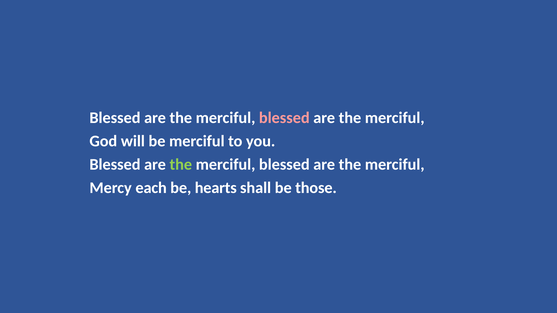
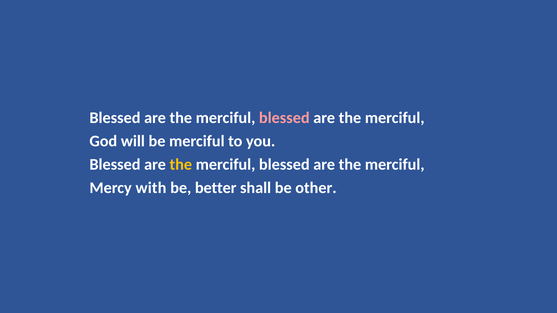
the at (181, 165) colour: light green -> yellow
each: each -> with
hearts: hearts -> better
those: those -> other
